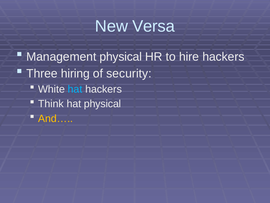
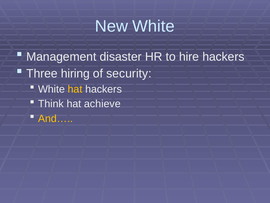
New Versa: Versa -> White
Management physical: physical -> disaster
hat at (75, 89) colour: light blue -> yellow
hat physical: physical -> achieve
